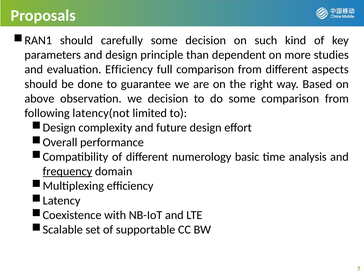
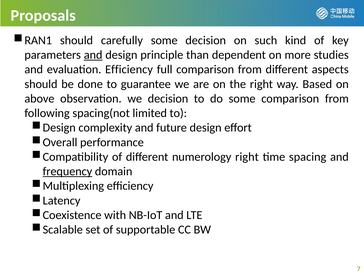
and at (93, 55) underline: none -> present
latency(not: latency(not -> spacing(not
numerology basic: basic -> right
analysis: analysis -> spacing
